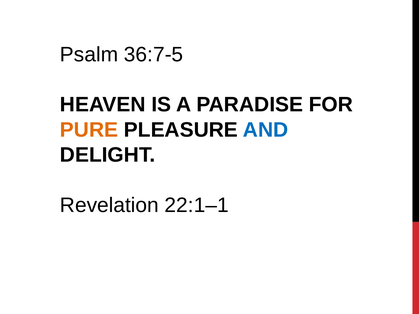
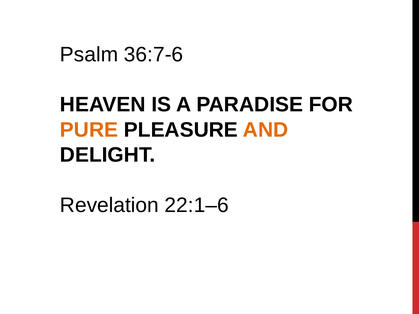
36:7-5: 36:7-5 -> 36:7-6
AND colour: blue -> orange
22:1–1: 22:1–1 -> 22:1–6
